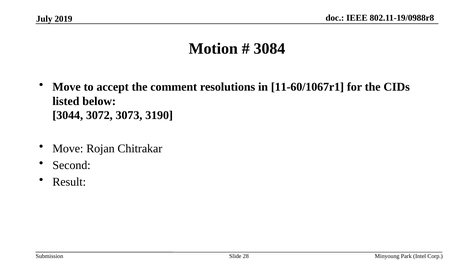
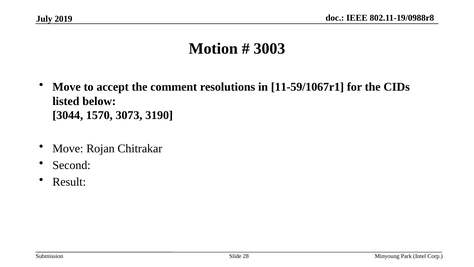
3084: 3084 -> 3003
11-60/1067r1: 11-60/1067r1 -> 11-59/1067r1
3072: 3072 -> 1570
